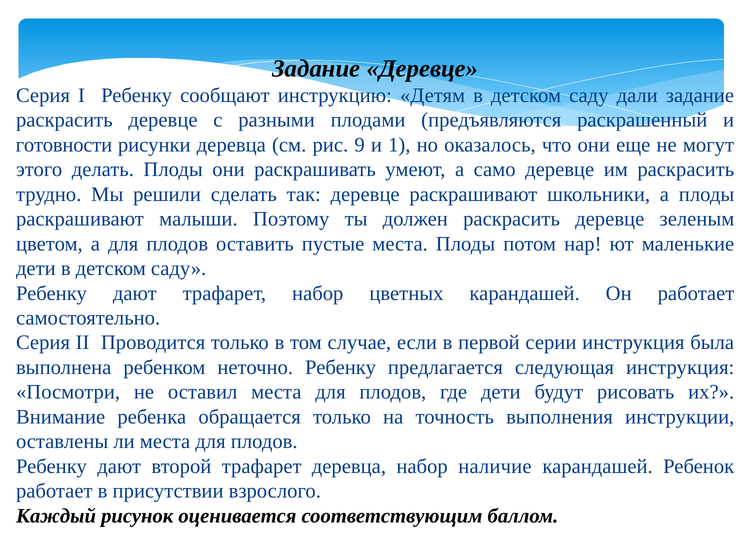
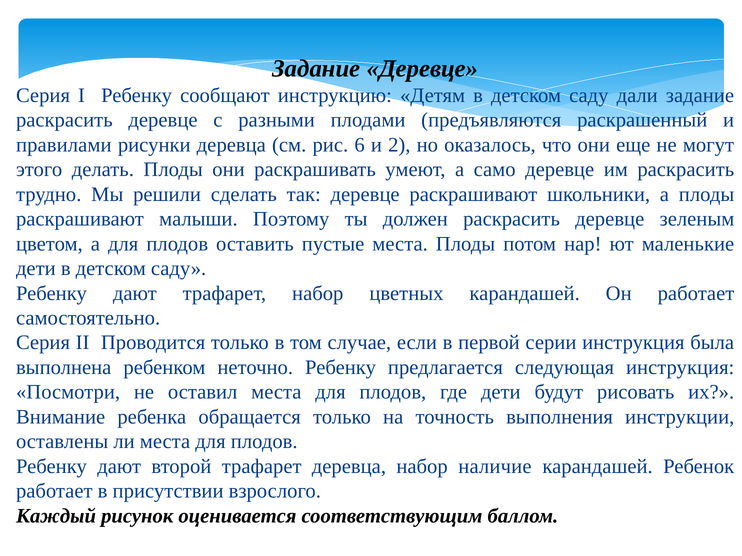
готовности: готовности -> правилами
9: 9 -> 6
1: 1 -> 2
